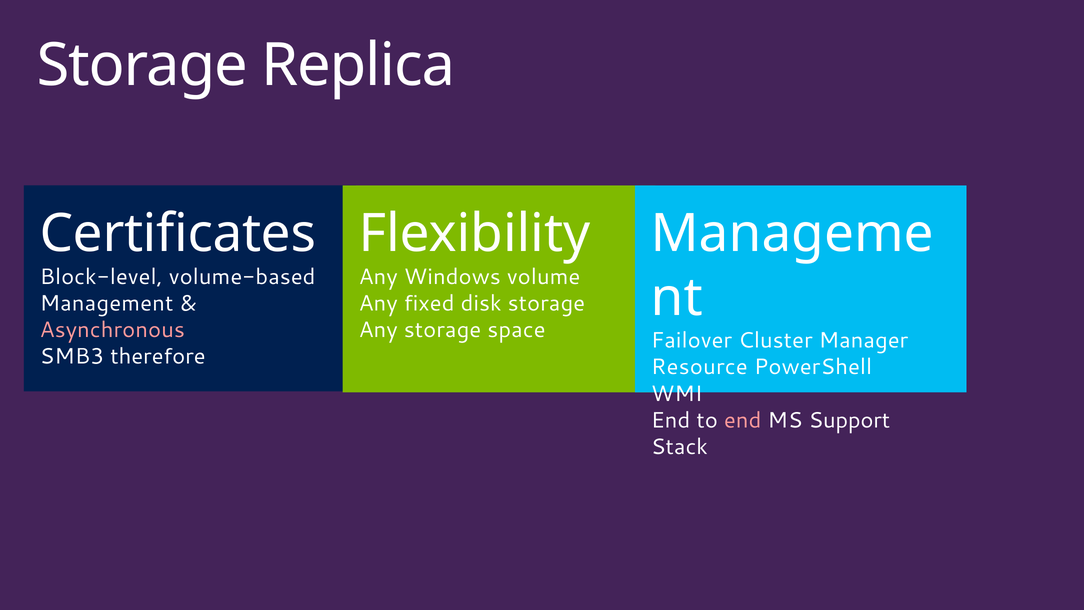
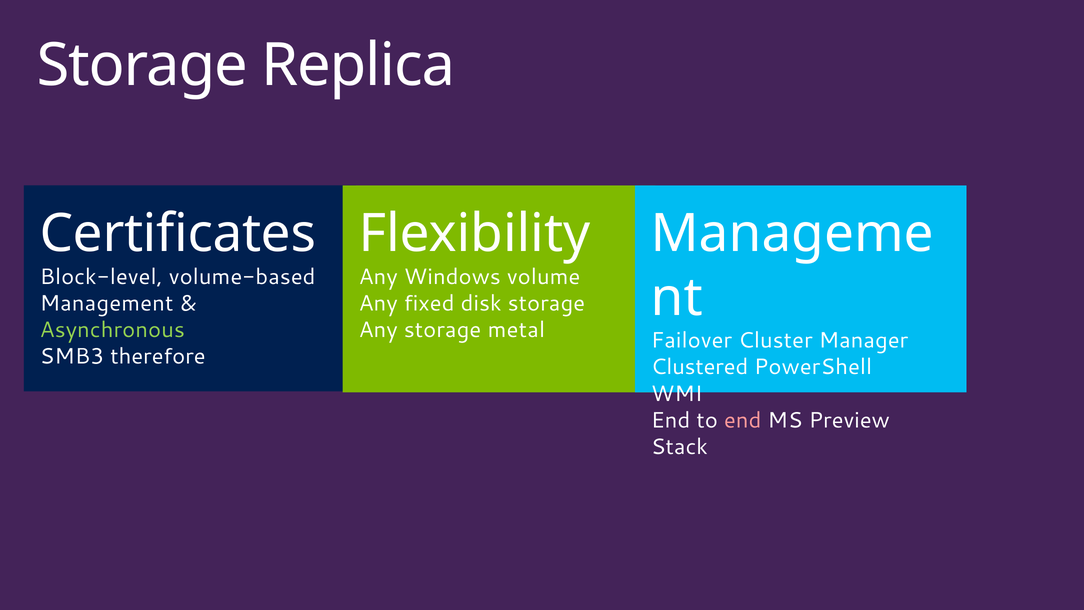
Asynchronous colour: pink -> light green
space: space -> metal
Resource: Resource -> Clustered
Support: Support -> Preview
